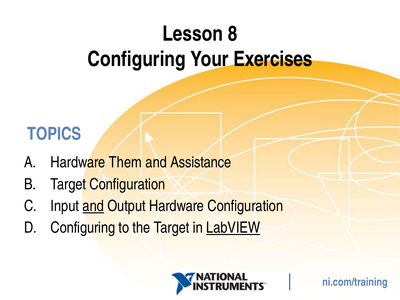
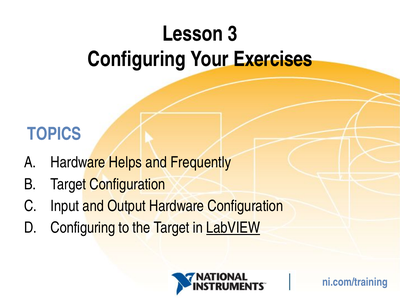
8: 8 -> 3
Them: Them -> Helps
Assistance: Assistance -> Frequently
and at (93, 206) underline: present -> none
